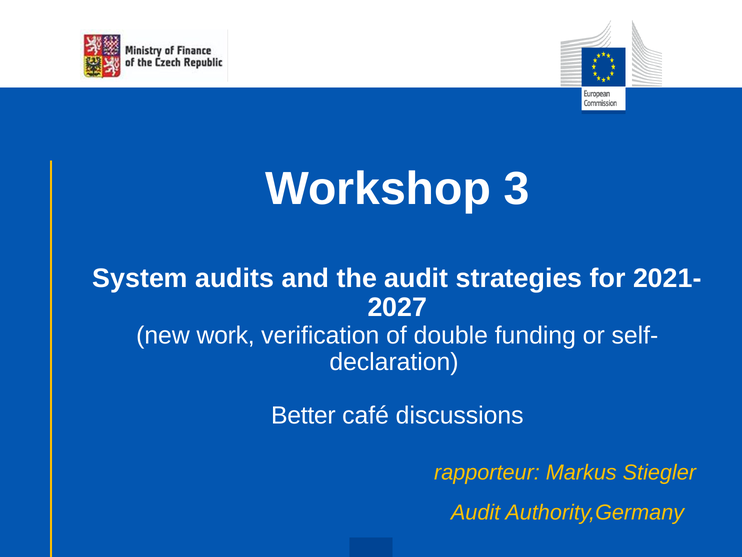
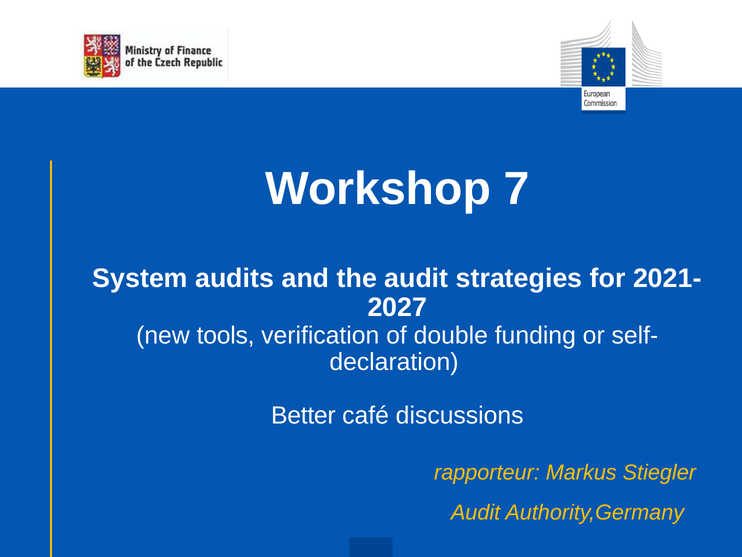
3: 3 -> 7
work: work -> tools
